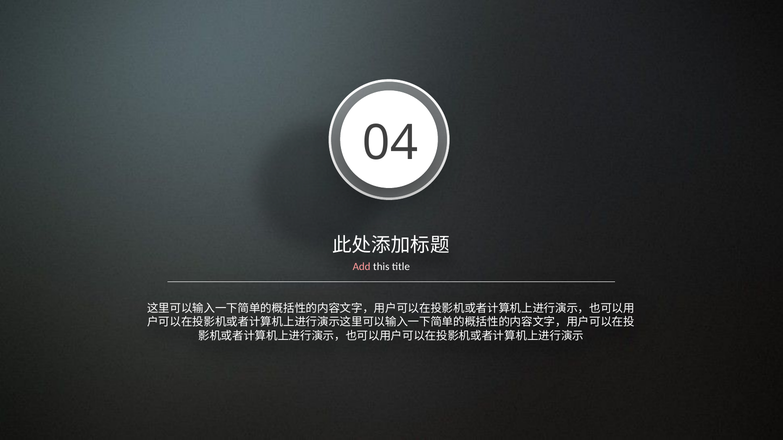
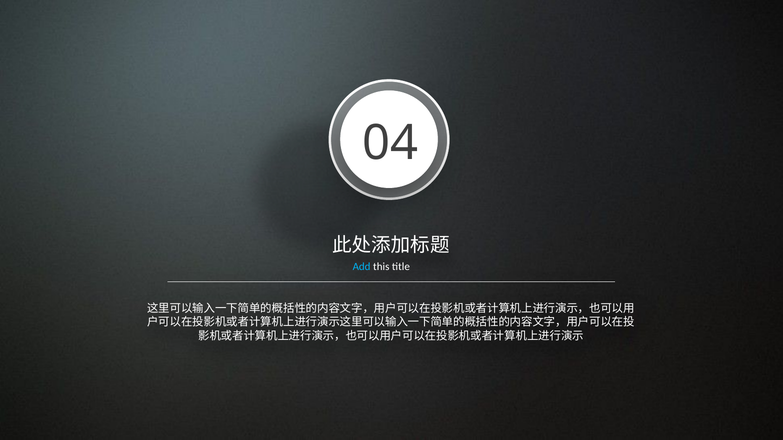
Add colour: pink -> light blue
